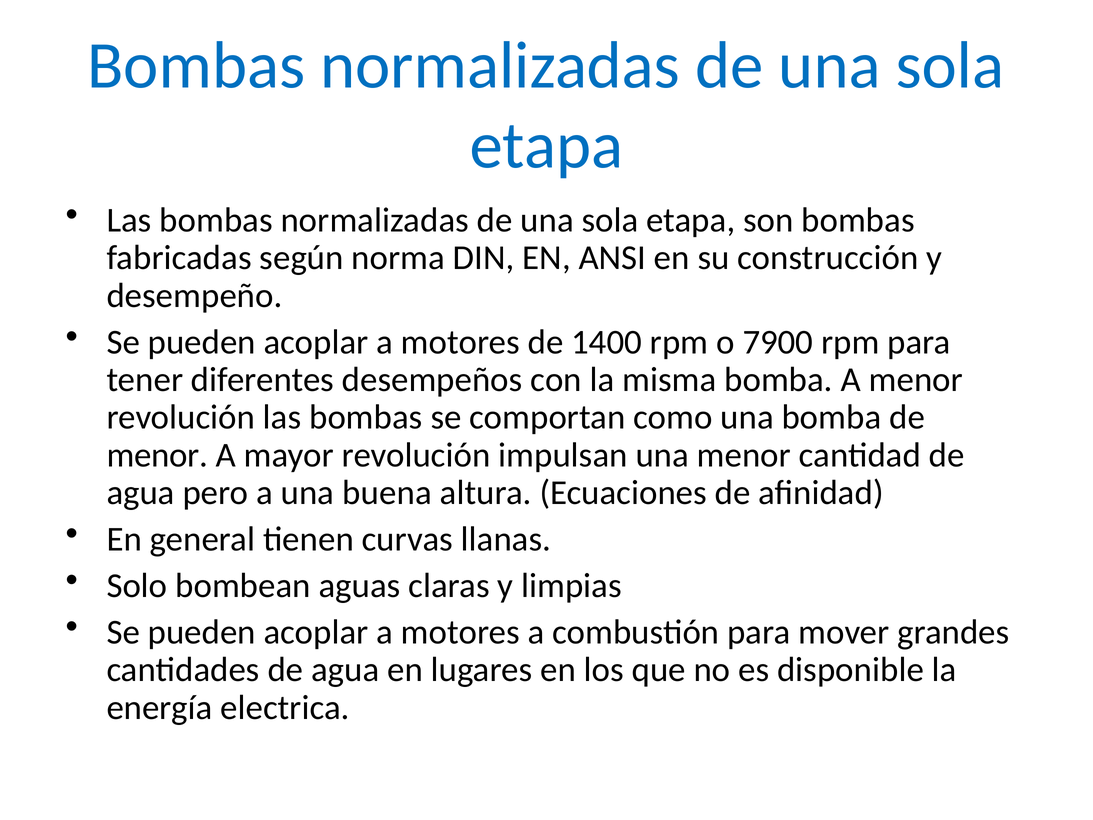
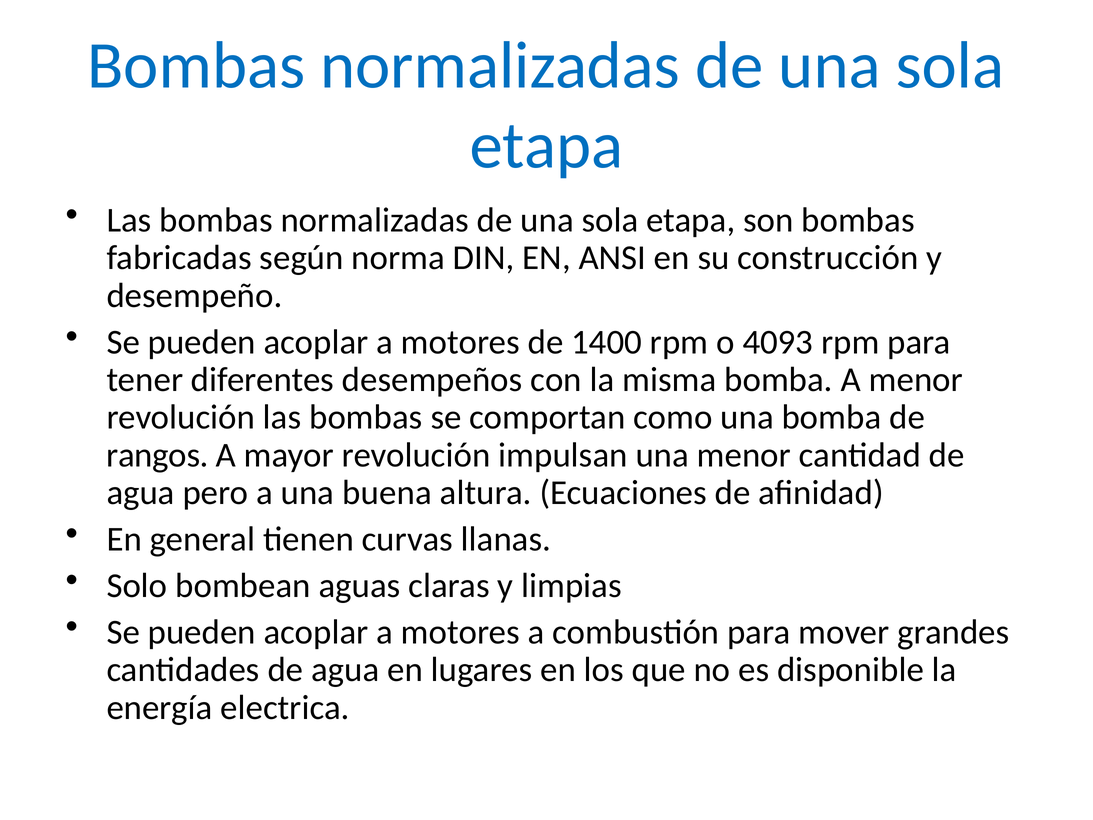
7900: 7900 -> 4093
menor at (157, 455): menor -> rangos
